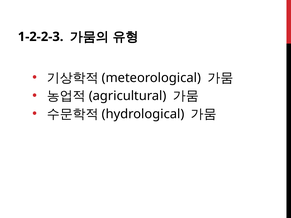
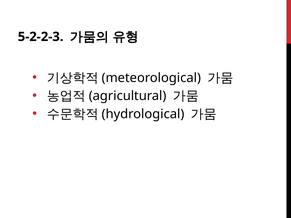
1-2-2-3: 1-2-2-3 -> 5-2-2-3
